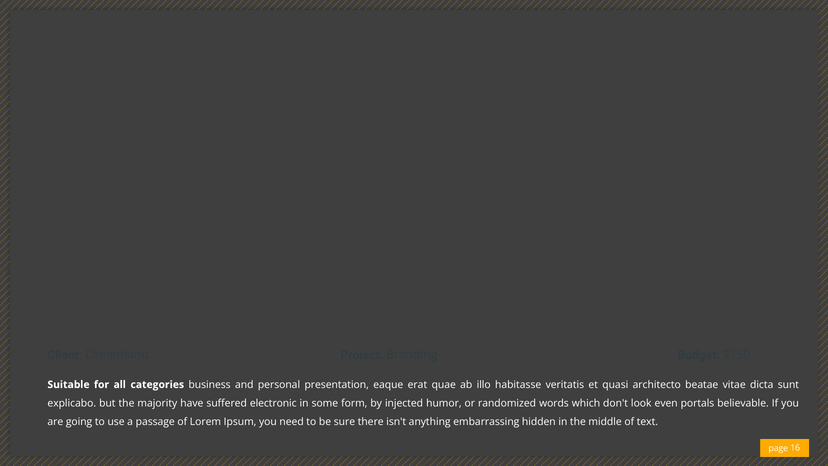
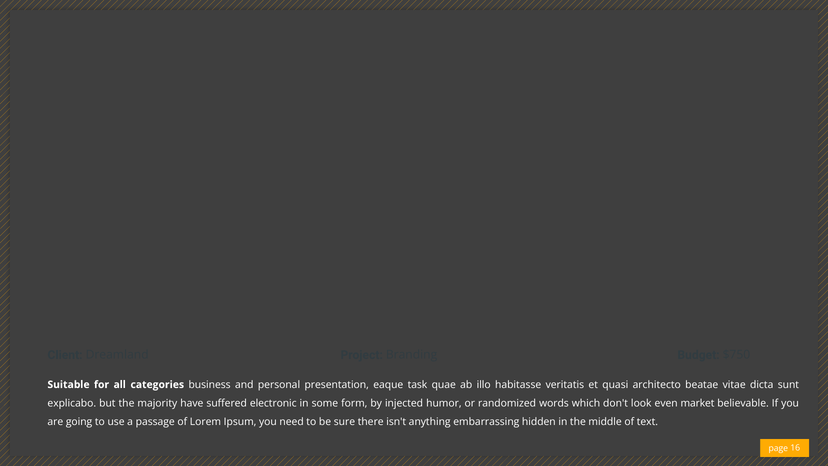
erat: erat -> task
portals: portals -> market
